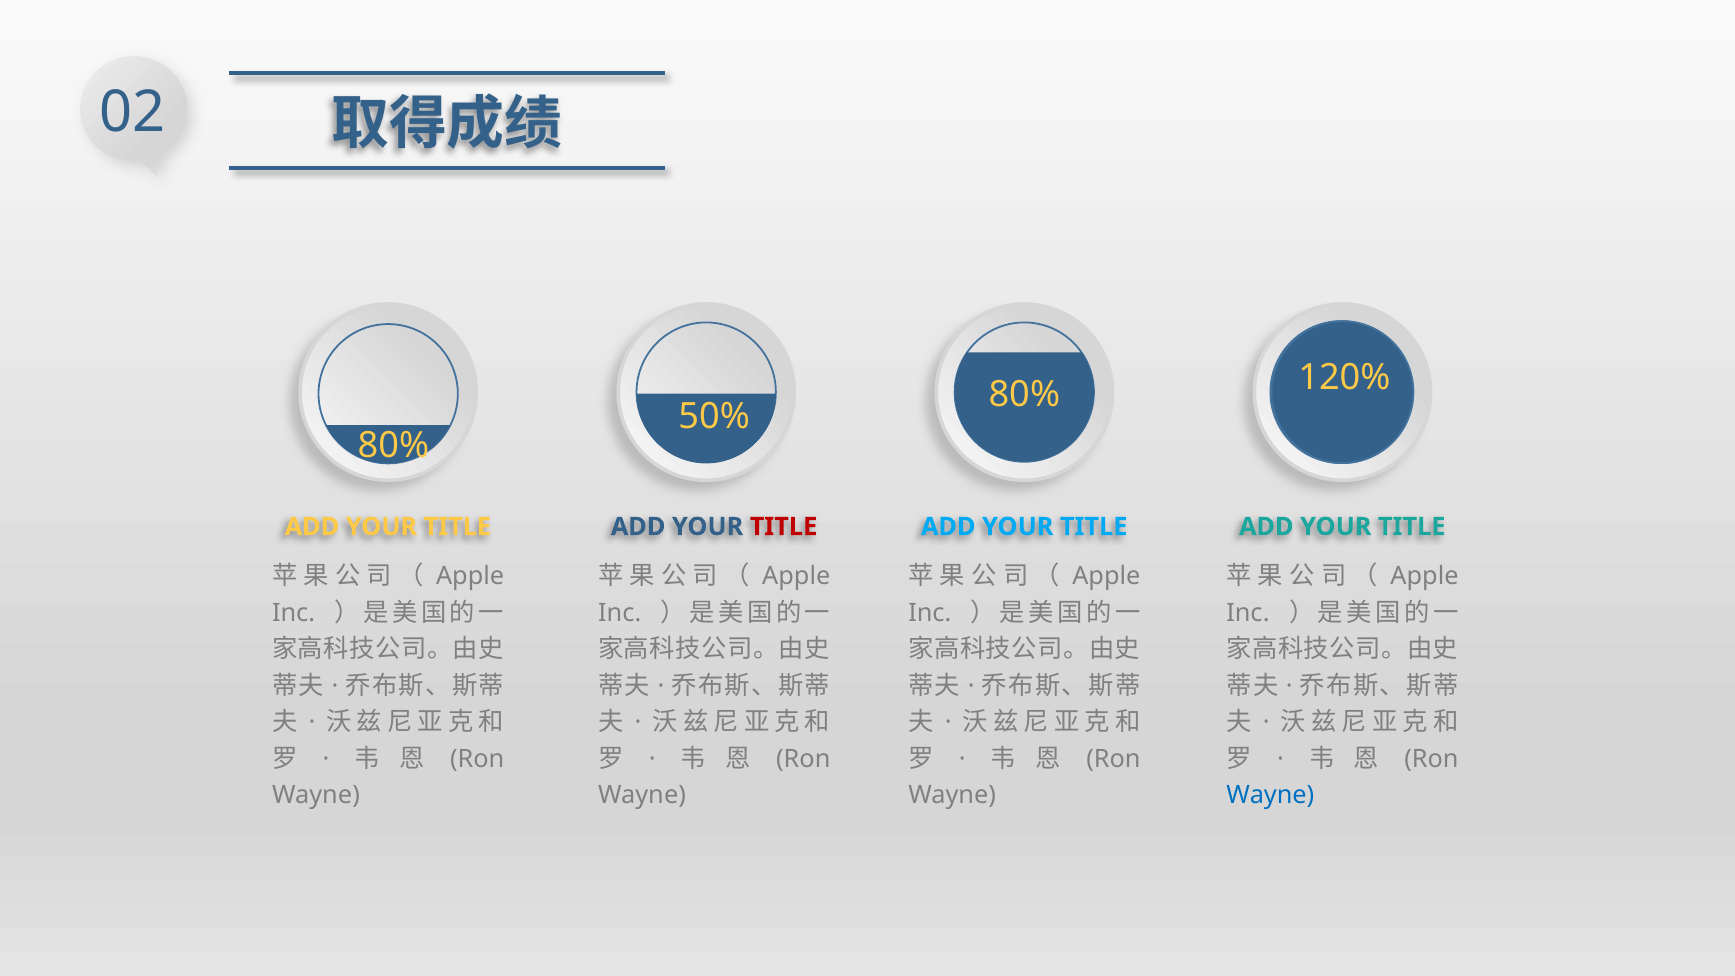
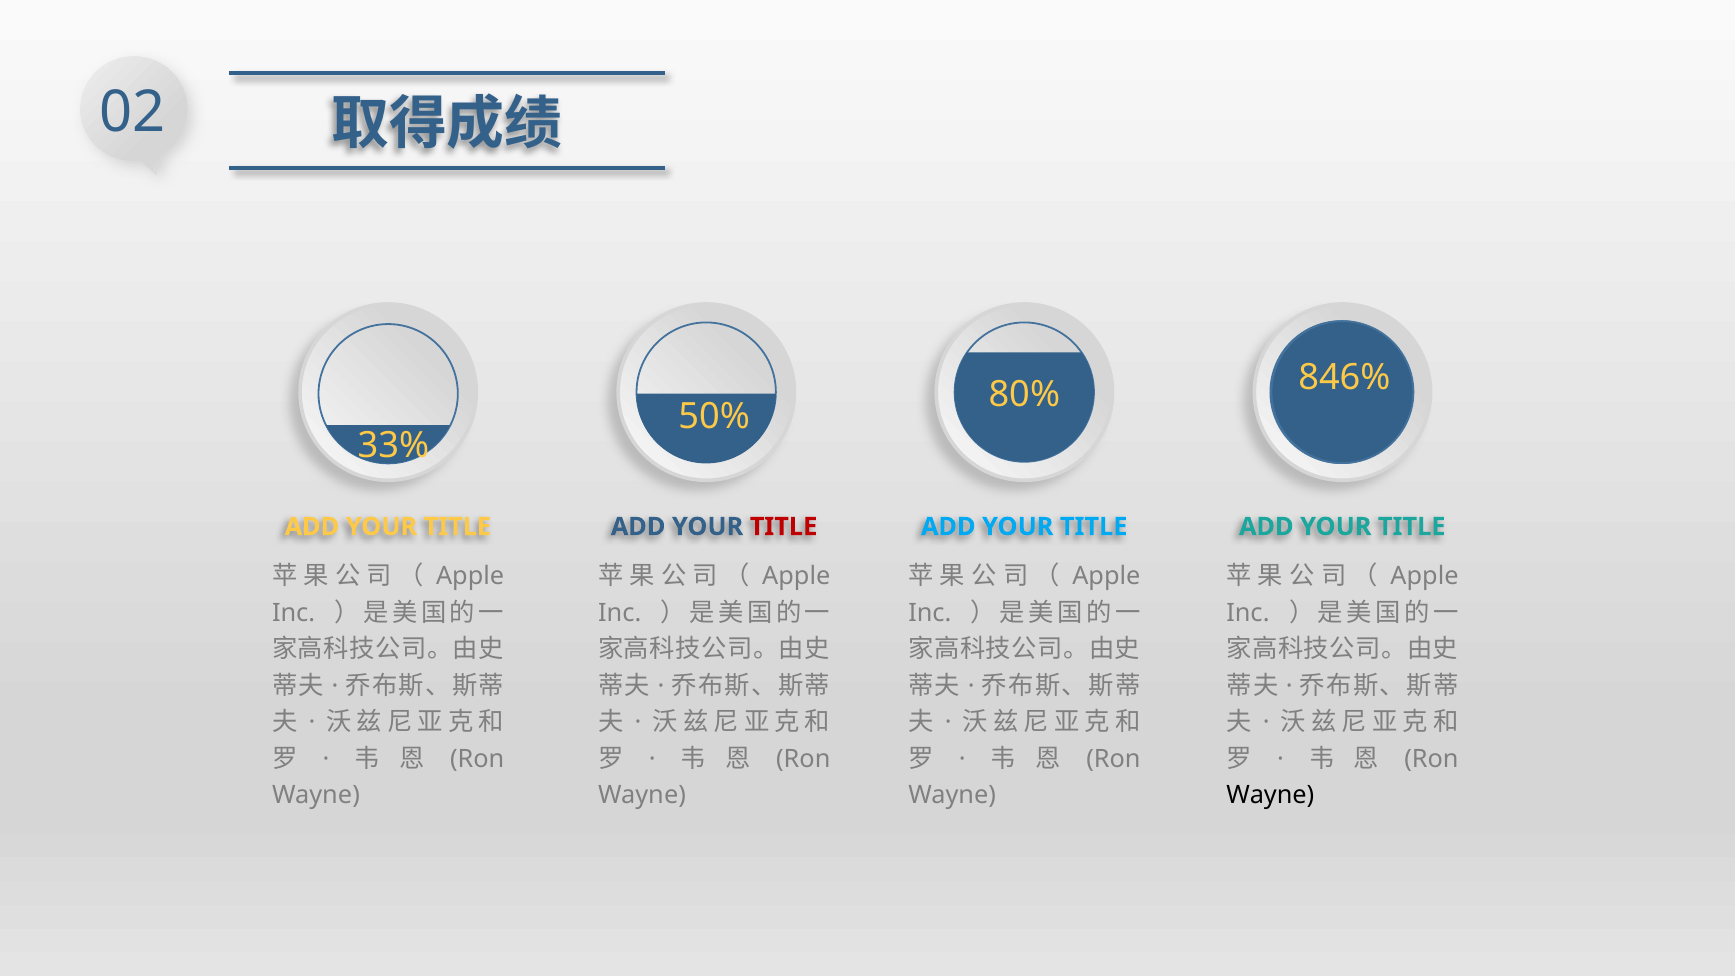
120%: 120% -> 846%
80% at (393, 445): 80% -> 33%
Wayne at (1270, 795) colour: blue -> black
